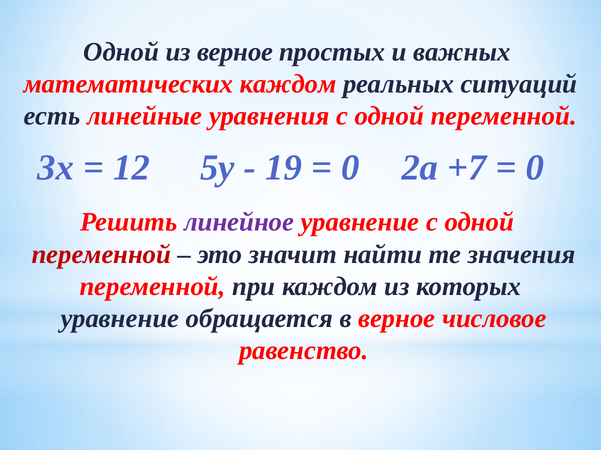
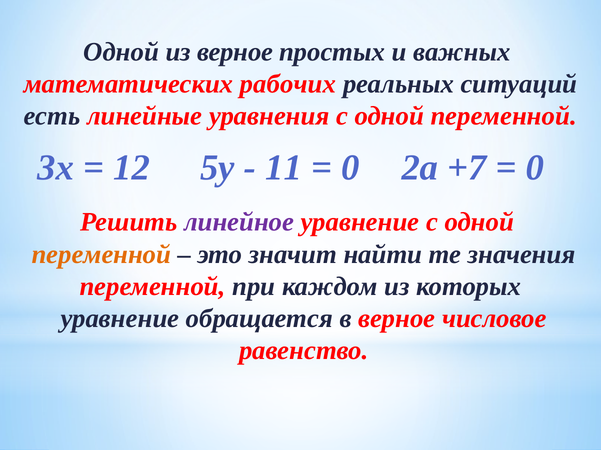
математических каждом: каждом -> рабочих
19: 19 -> 11
переменной at (101, 255) colour: red -> orange
